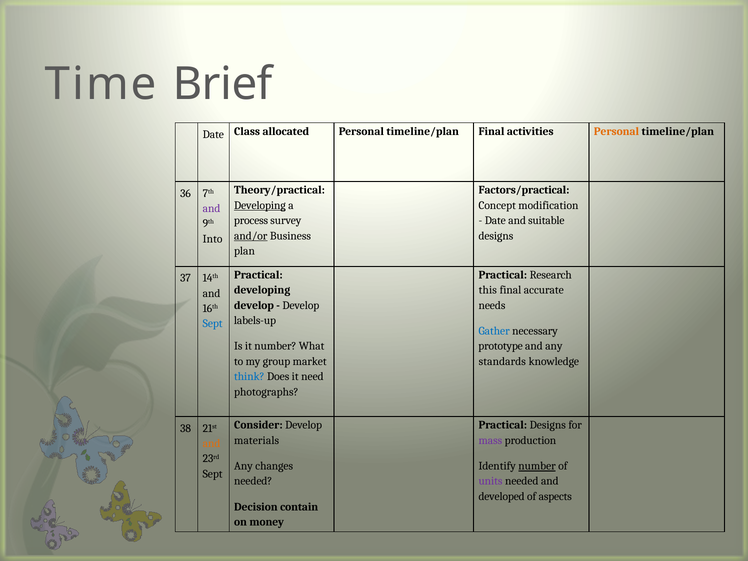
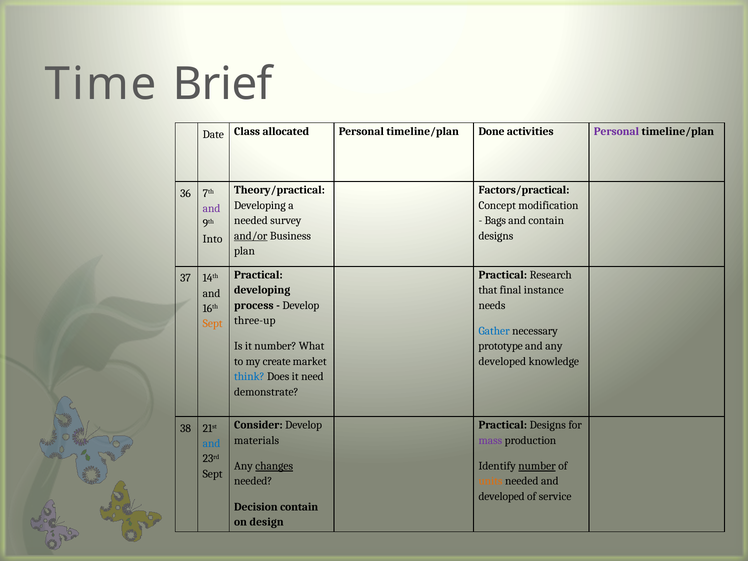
timeline/plan Final: Final -> Done
Personal at (616, 131) colour: orange -> purple
Developing at (260, 205) underline: present -> none
process at (251, 221): process -> needed
Date at (495, 221): Date -> Bags
and suitable: suitable -> contain
this: this -> that
accurate: accurate -> instance
develop at (254, 305): develop -> process
labels-up: labels-up -> three-up
Sept at (213, 324) colour: blue -> orange
group: group -> create
standards at (502, 361): standards -> developed
photographs: photographs -> demonstrate
and at (212, 443) colour: orange -> blue
changes underline: none -> present
units colour: purple -> orange
aspects: aspects -> service
money: money -> design
